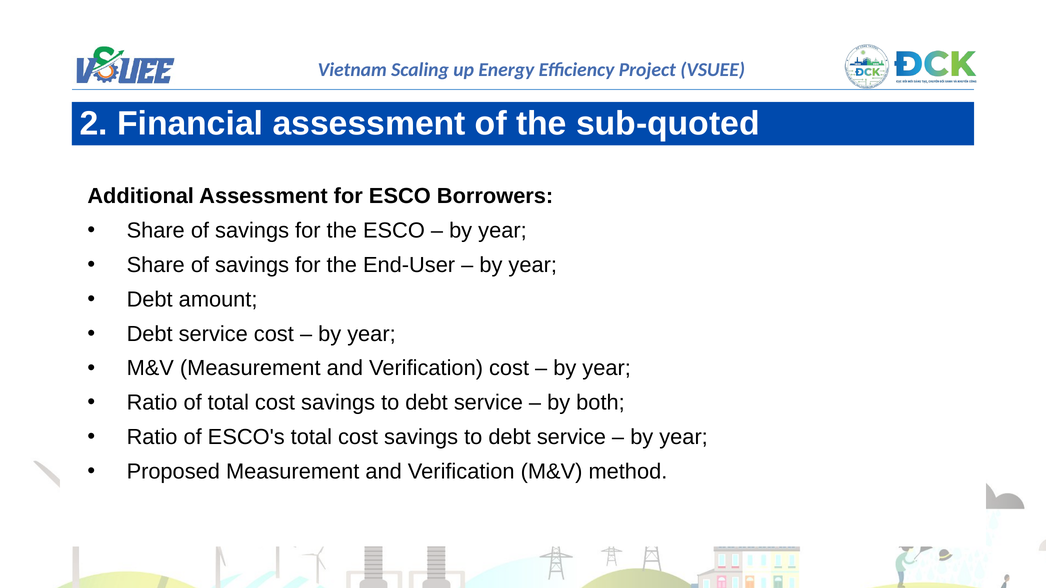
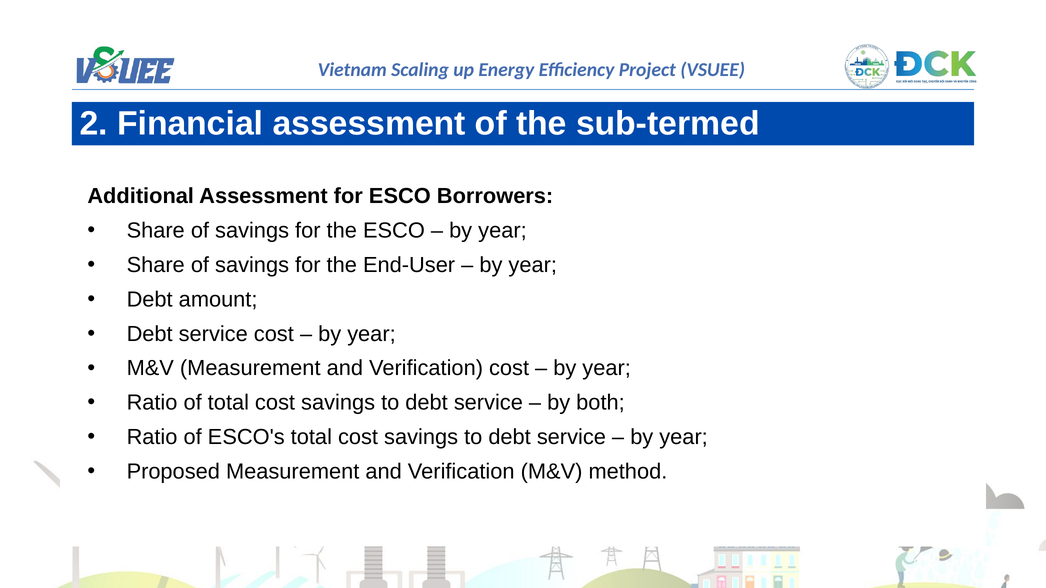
sub-quoted: sub-quoted -> sub-termed
